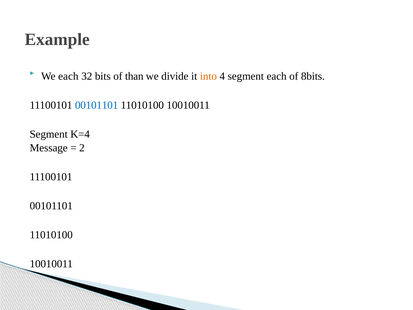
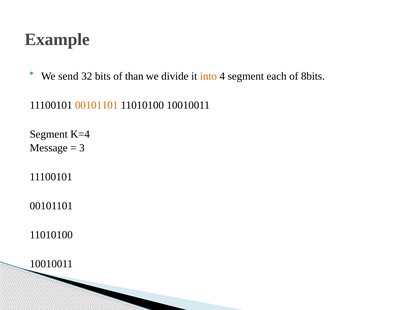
We each: each -> send
00101101 at (97, 105) colour: blue -> orange
2: 2 -> 3
